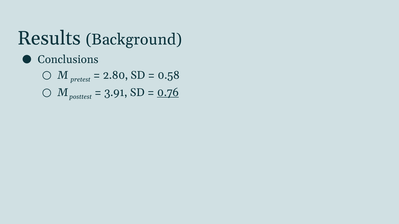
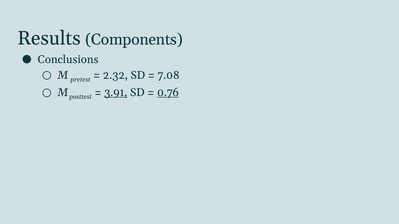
Background: Background -> Components
2.80: 2.80 -> 2.32
0.58: 0.58 -> 7.08
3.91 underline: none -> present
